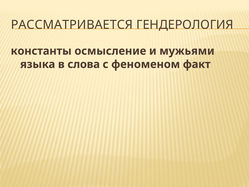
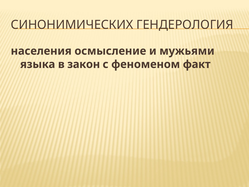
РАССМАТРИВАЕТСЯ: РАССМАТРИВАЕТСЯ -> СИНОНИМИЧЕСКИХ
константы: константы -> населения
слова: слова -> закон
